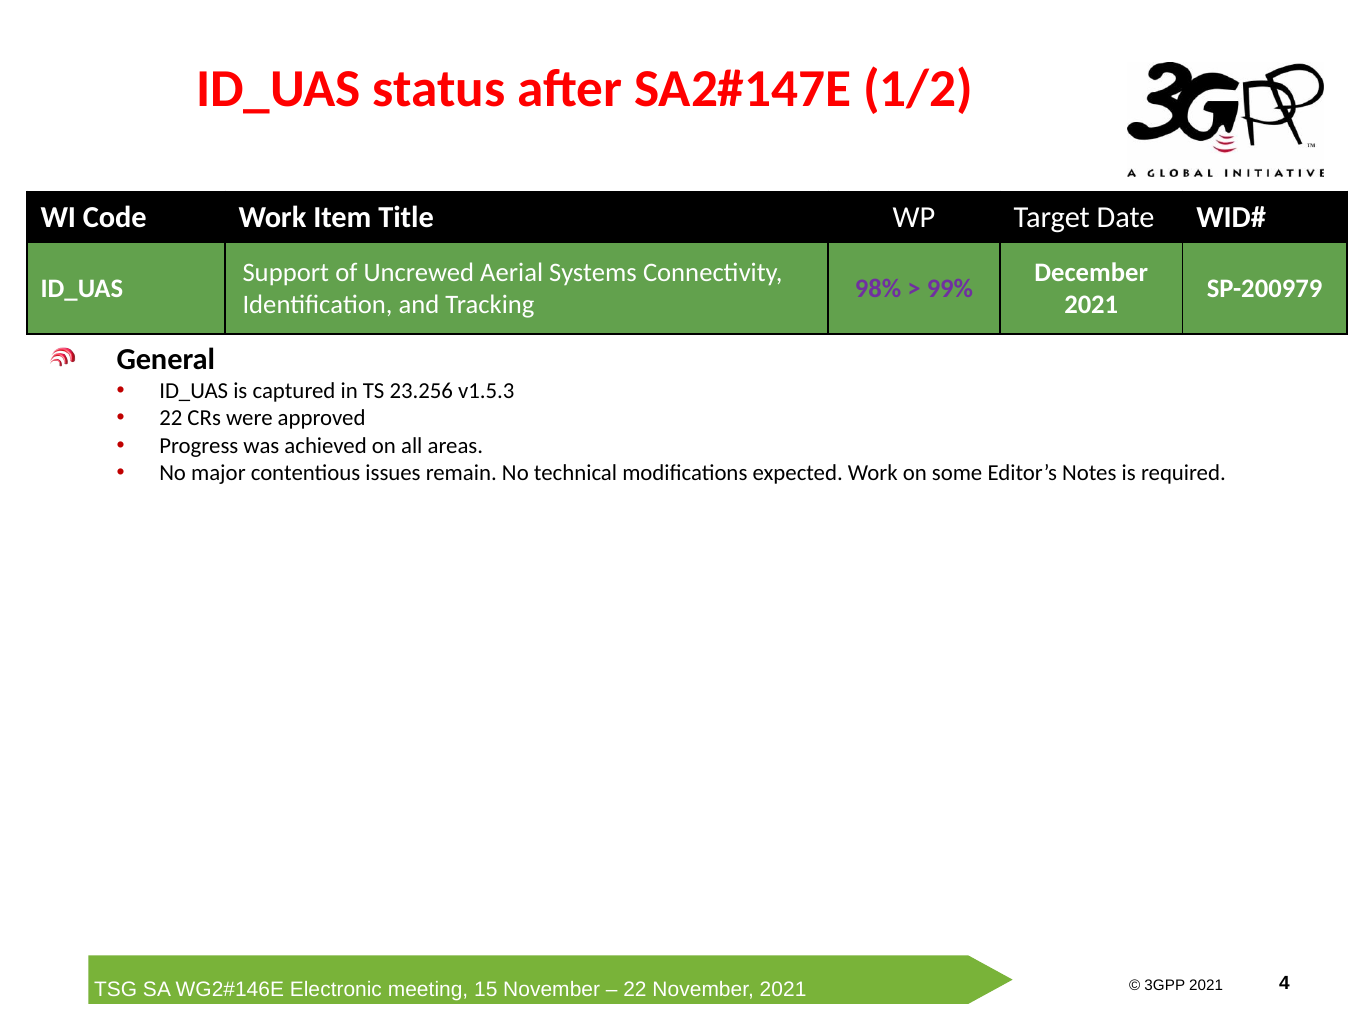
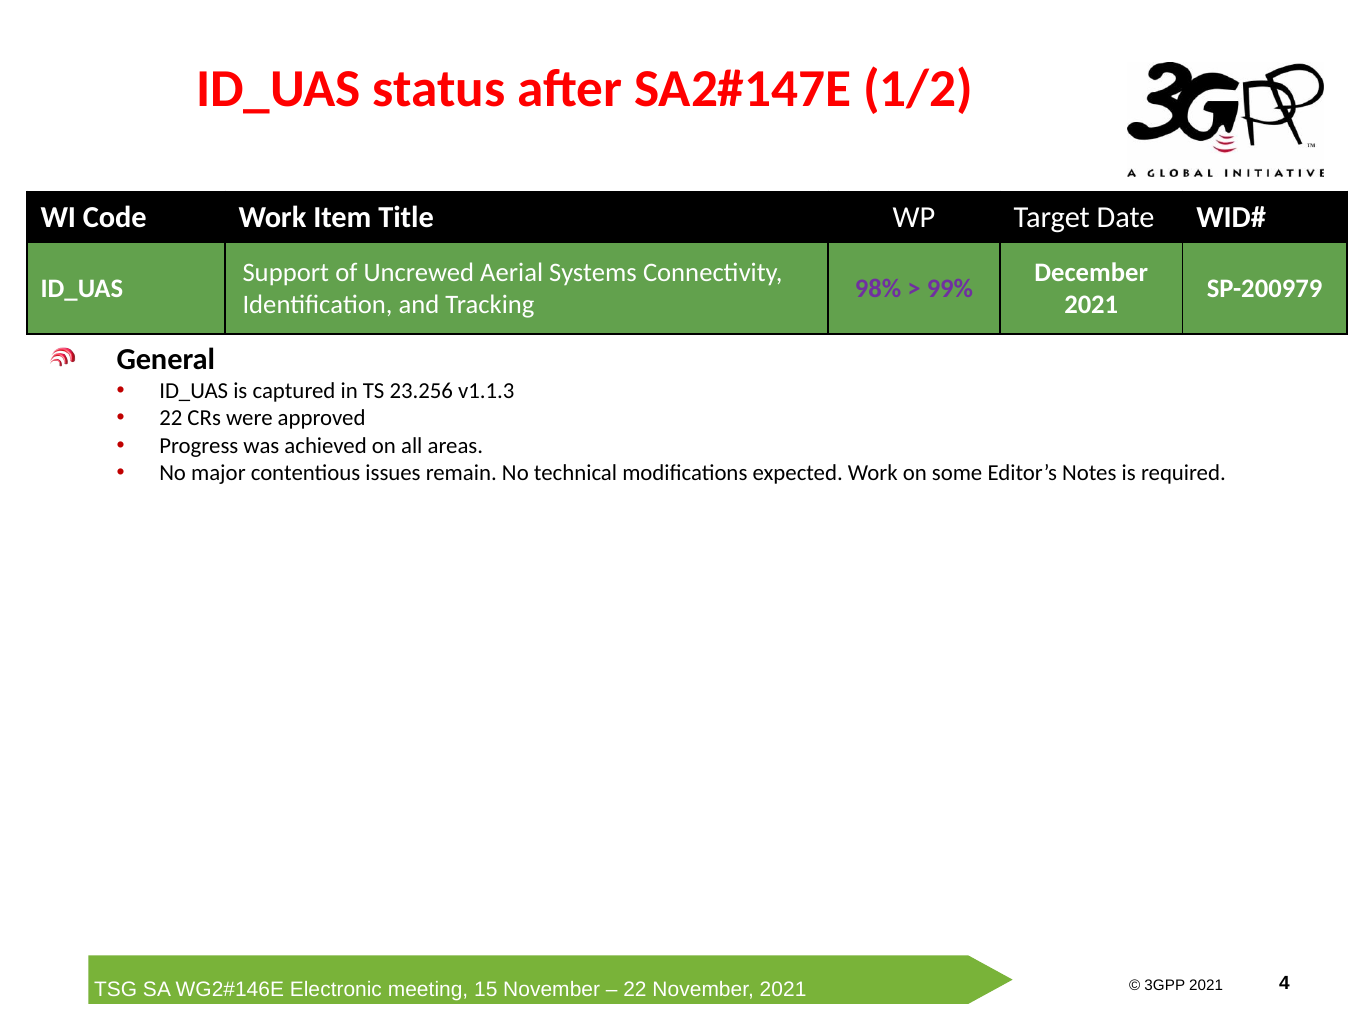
v1.5.3: v1.5.3 -> v1.1.3
